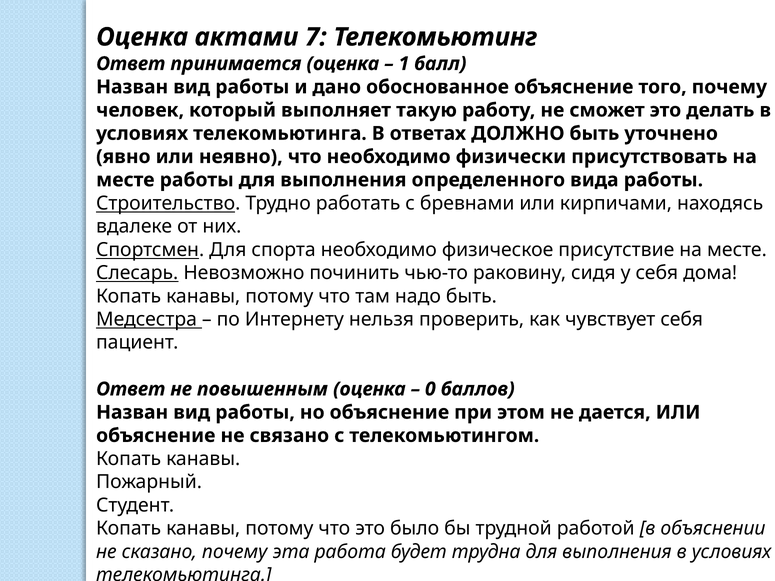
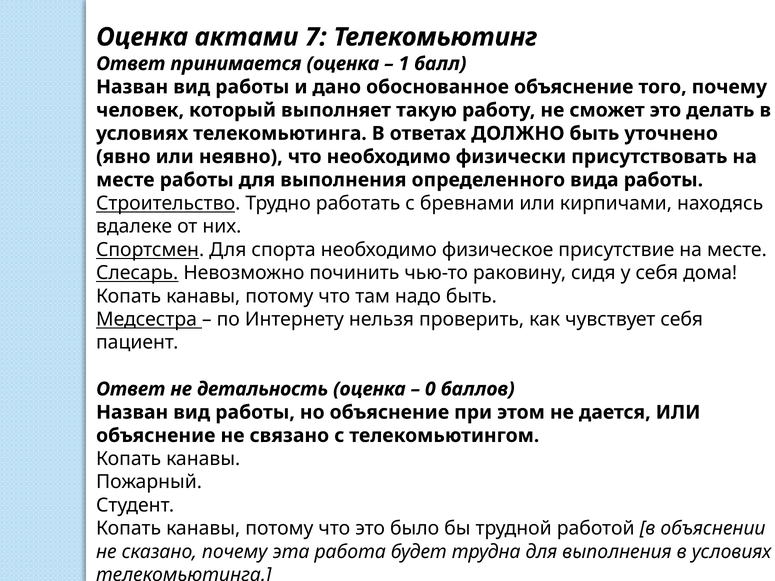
повышенным: повышенным -> детальность
